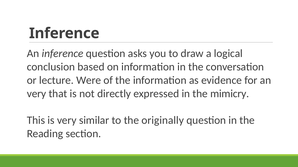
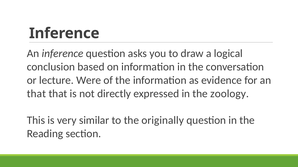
very at (37, 94): very -> that
mimicry: mimicry -> zoology
